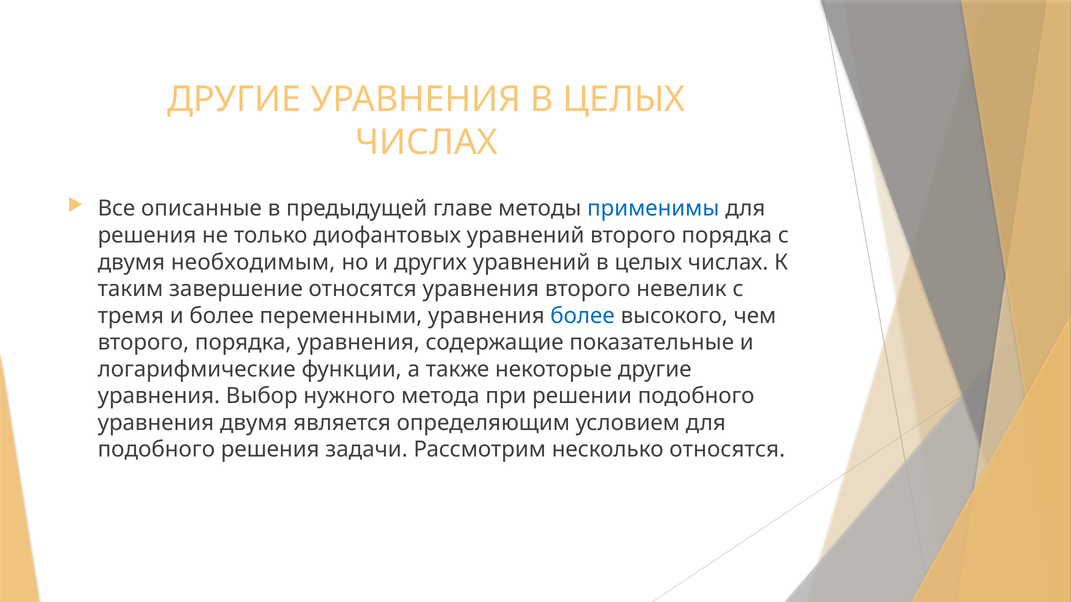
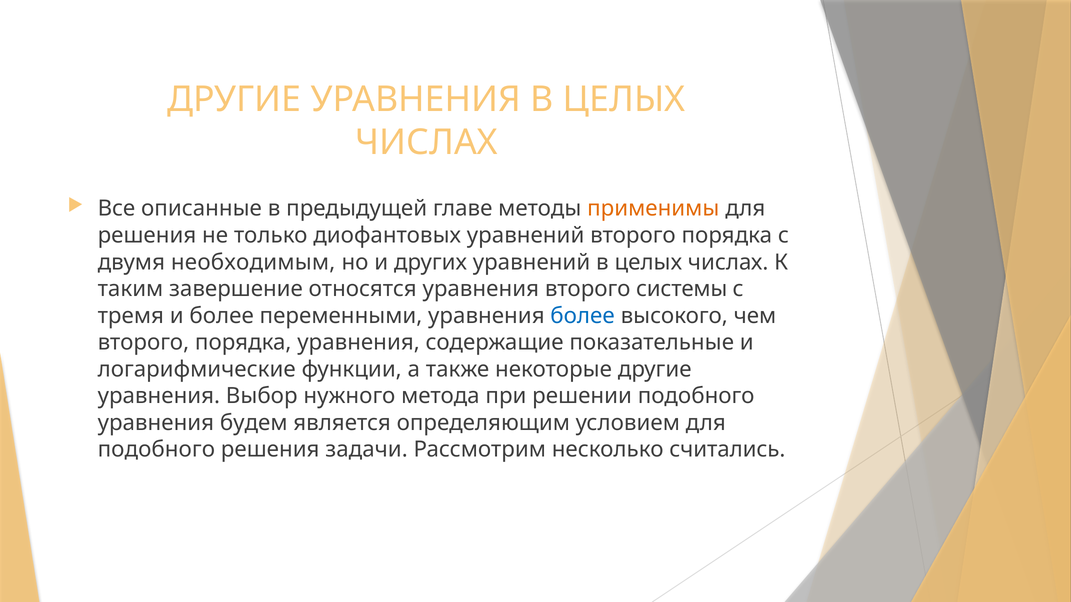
применимы colour: blue -> orange
невелик: невелик -> системы
уравнения двумя: двумя -> будем
несколько относятся: относятся -> считались
